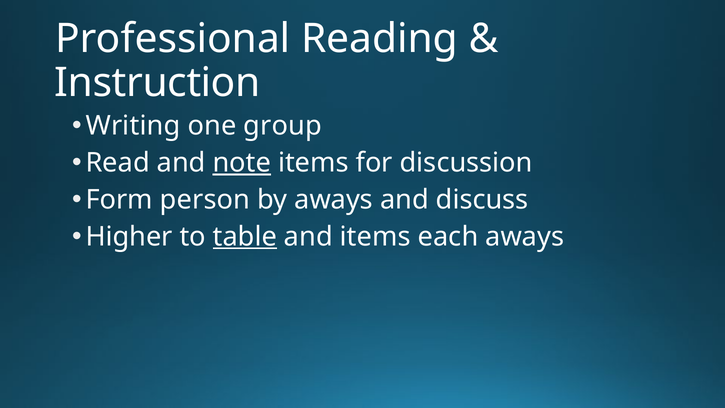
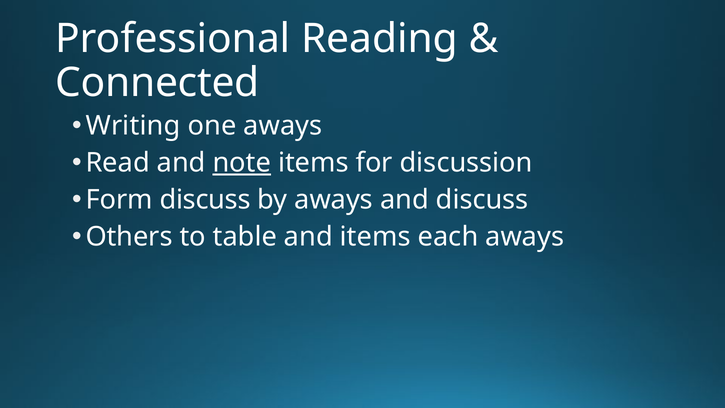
Instruction: Instruction -> Connected
one group: group -> aways
Form person: person -> discuss
Higher: Higher -> Others
table underline: present -> none
